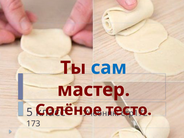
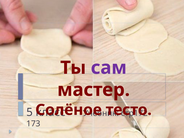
сам colour: blue -> purple
